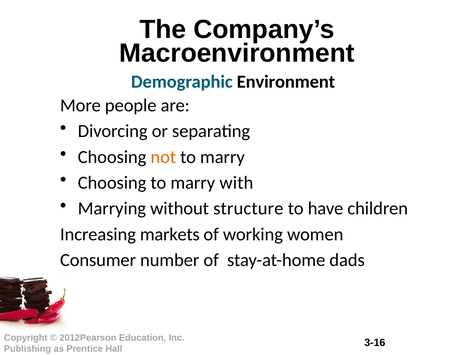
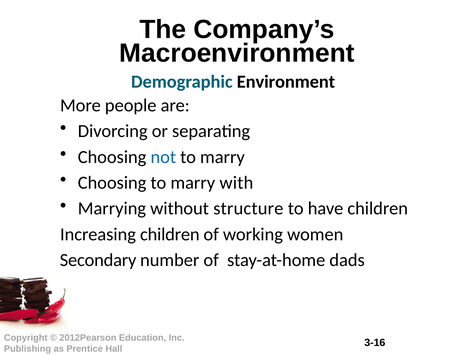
not colour: orange -> blue
Increasing markets: markets -> children
Consumer: Consumer -> Secondary
